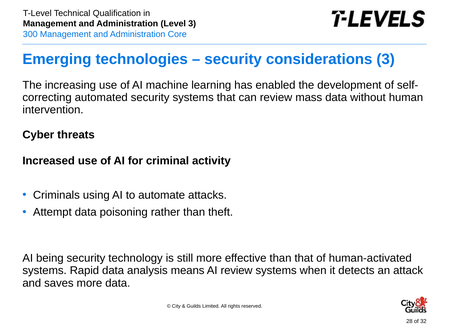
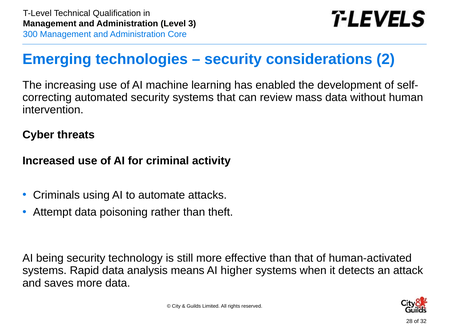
considerations 3: 3 -> 2
AI review: review -> higher
